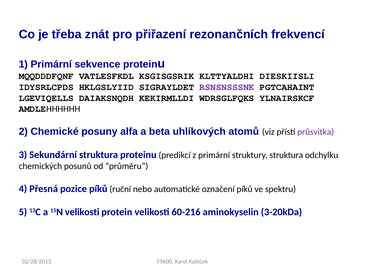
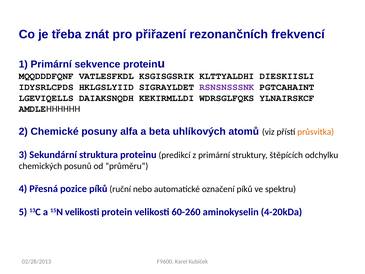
průsvitka colour: purple -> orange
struktury struktura: struktura -> štěpících
60-216: 60-216 -> 60-260
3-20kDa: 3-20kDa -> 4-20kDa
